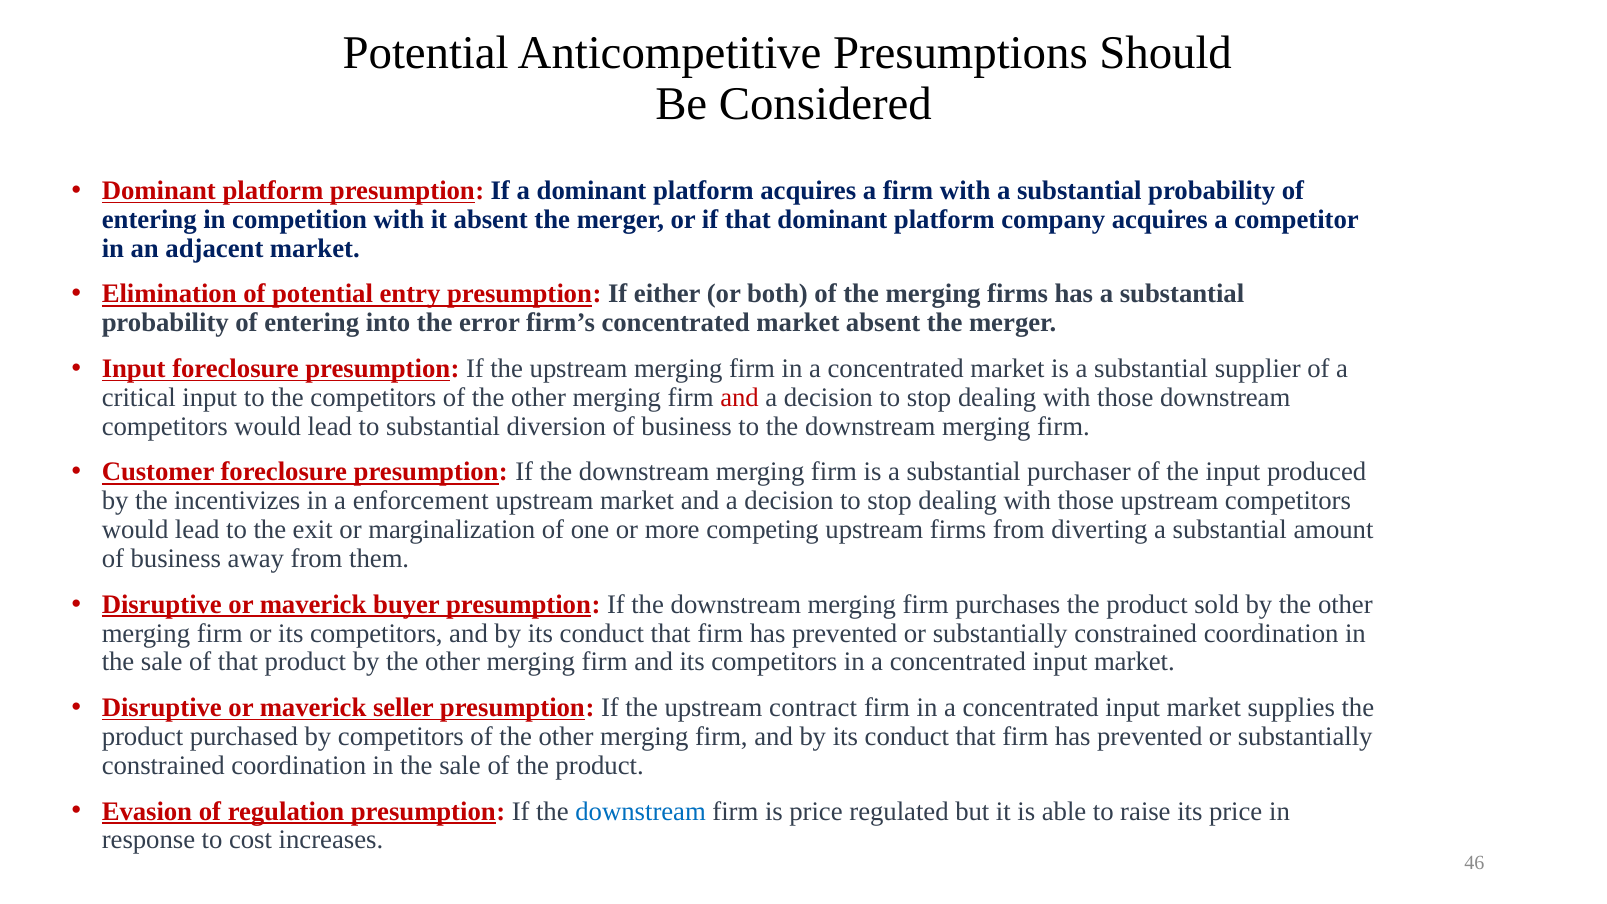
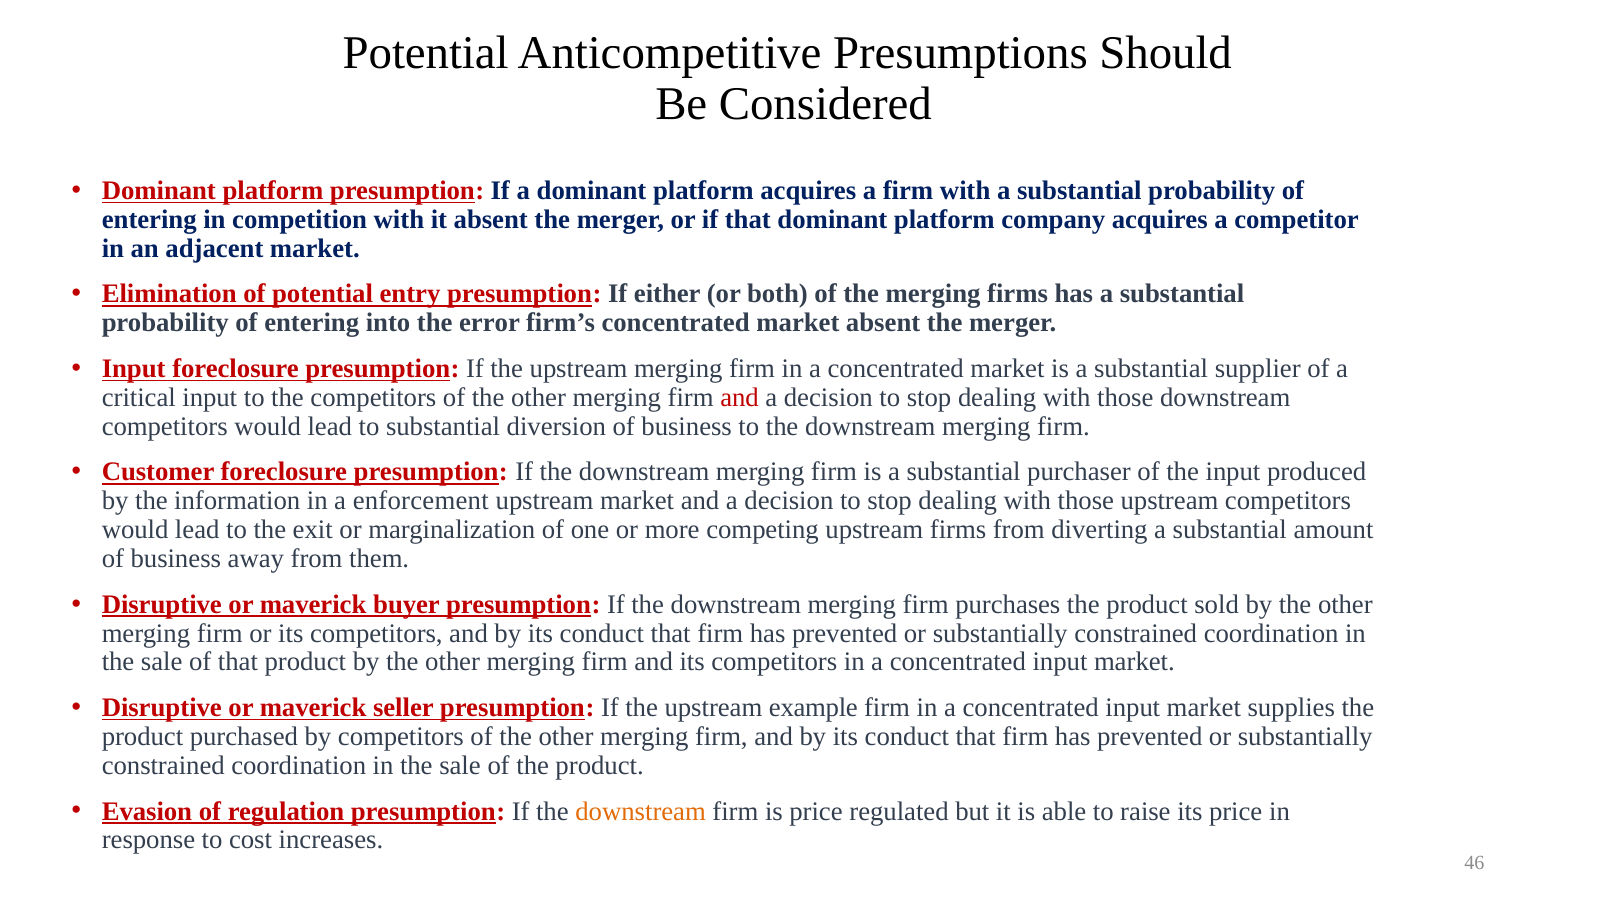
incentivizes: incentivizes -> information
contract: contract -> example
downstream at (641, 811) colour: blue -> orange
